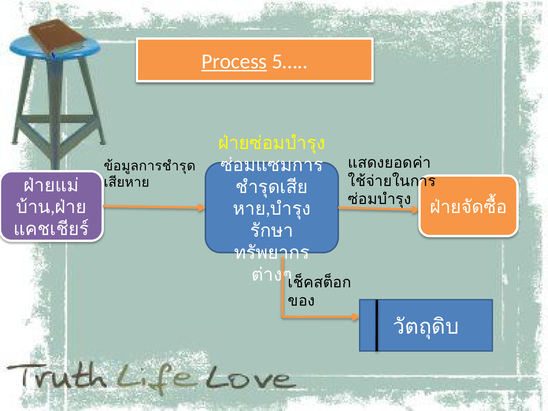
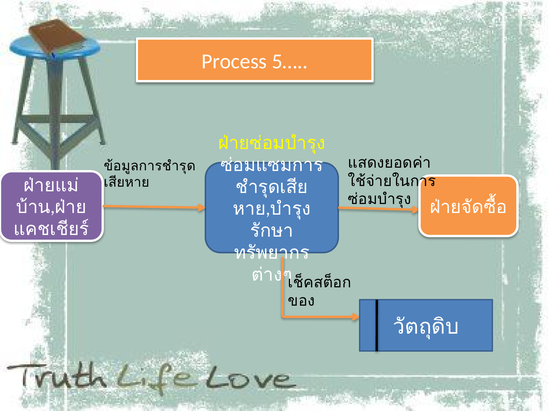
Process underline: present -> none
